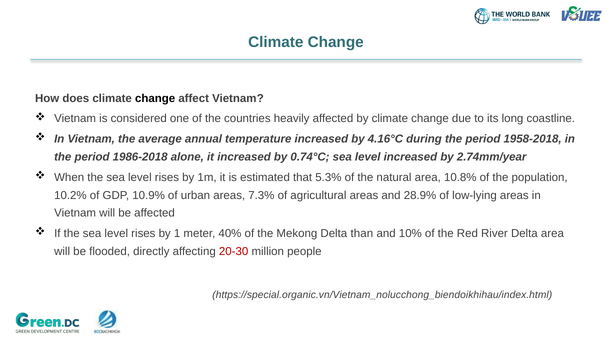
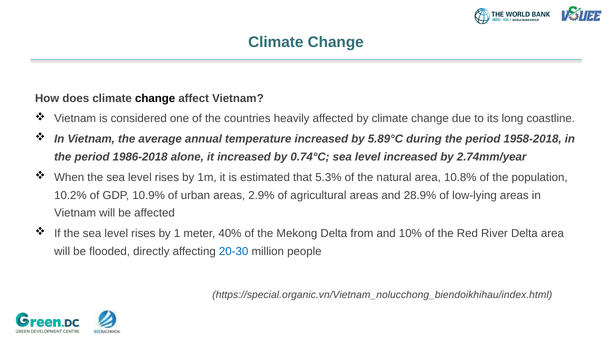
4.16°C: 4.16°C -> 5.89°C
7.3%: 7.3% -> 2.9%
than: than -> from
20-30 colour: red -> blue
